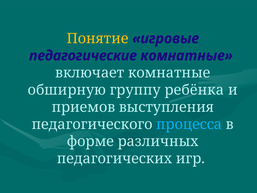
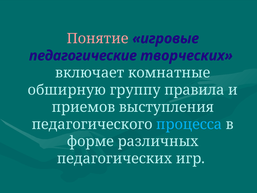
Понятие colour: yellow -> pink
педагогические комнатные: комнатные -> творческих
ребёнка: ребёнка -> правила
